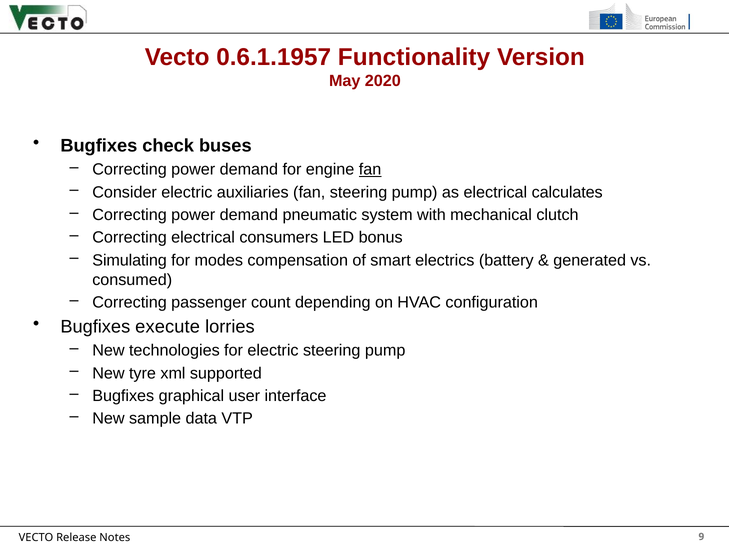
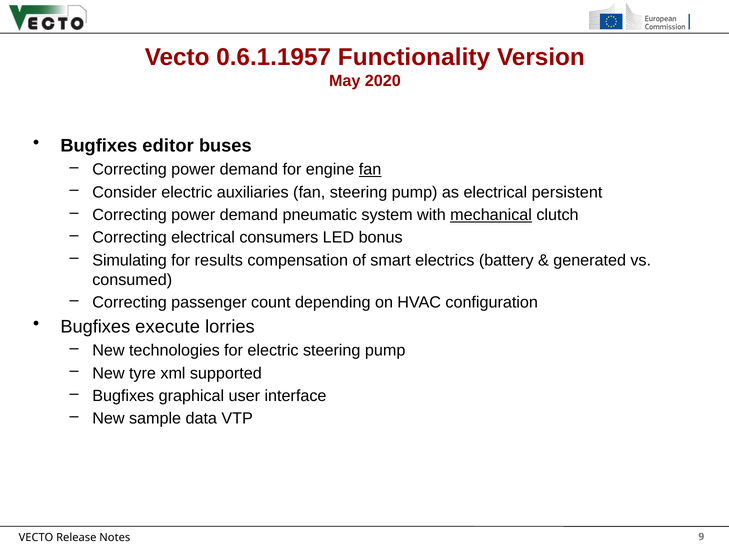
check: check -> editor
calculates: calculates -> persistent
mechanical underline: none -> present
modes: modes -> results
